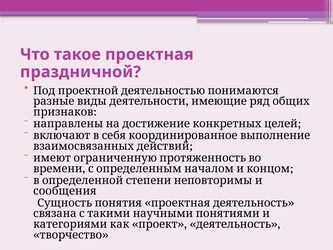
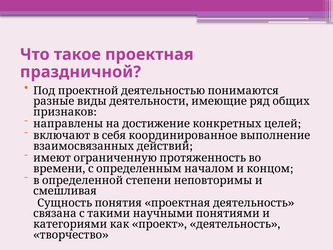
сообщения: сообщения -> смешливая
